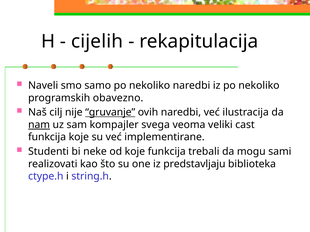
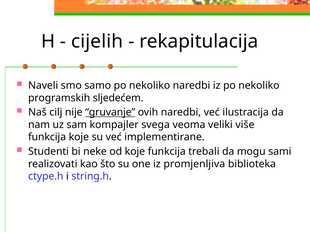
obavezno: obavezno -> sljedećem
nam underline: present -> none
cast: cast -> više
predstavljaju: predstavljaju -> promjenljiva
